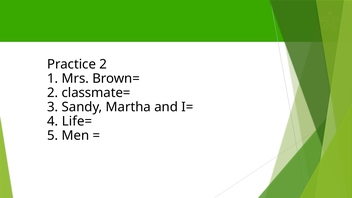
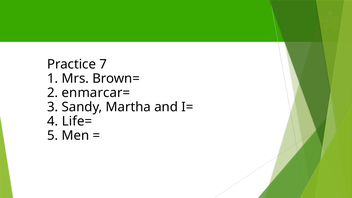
Practice 2: 2 -> 7
classmate=: classmate= -> enmarcar=
